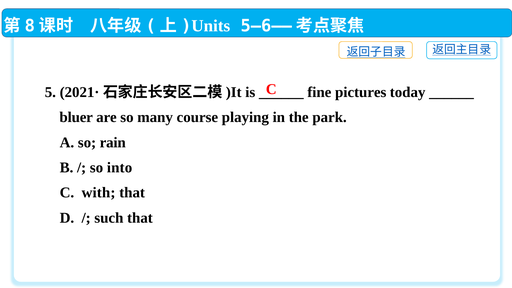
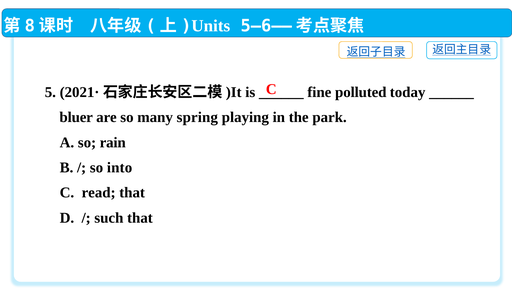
pictures: pictures -> polluted
course: course -> spring
with: with -> read
